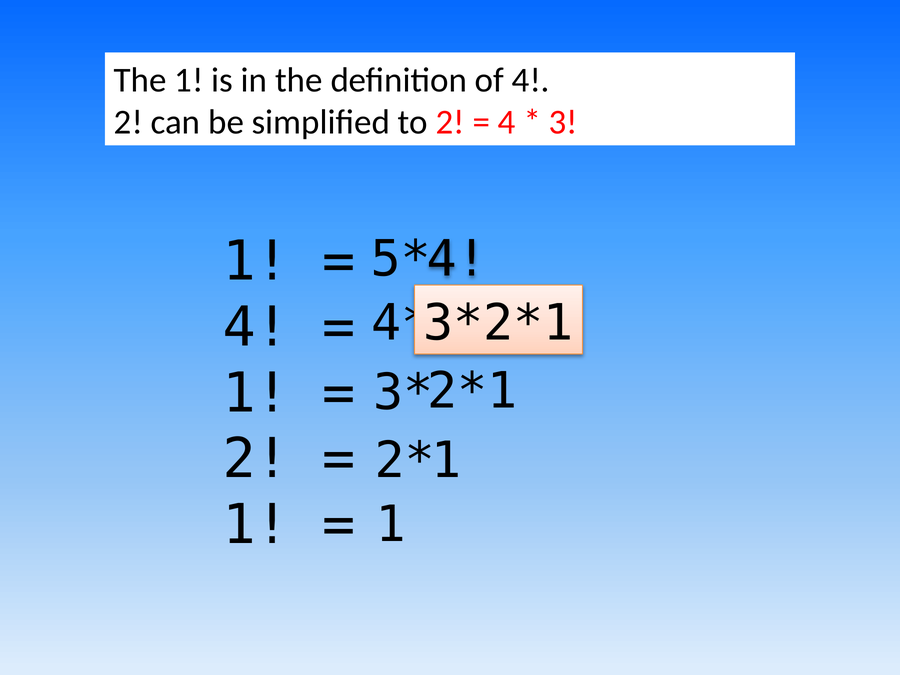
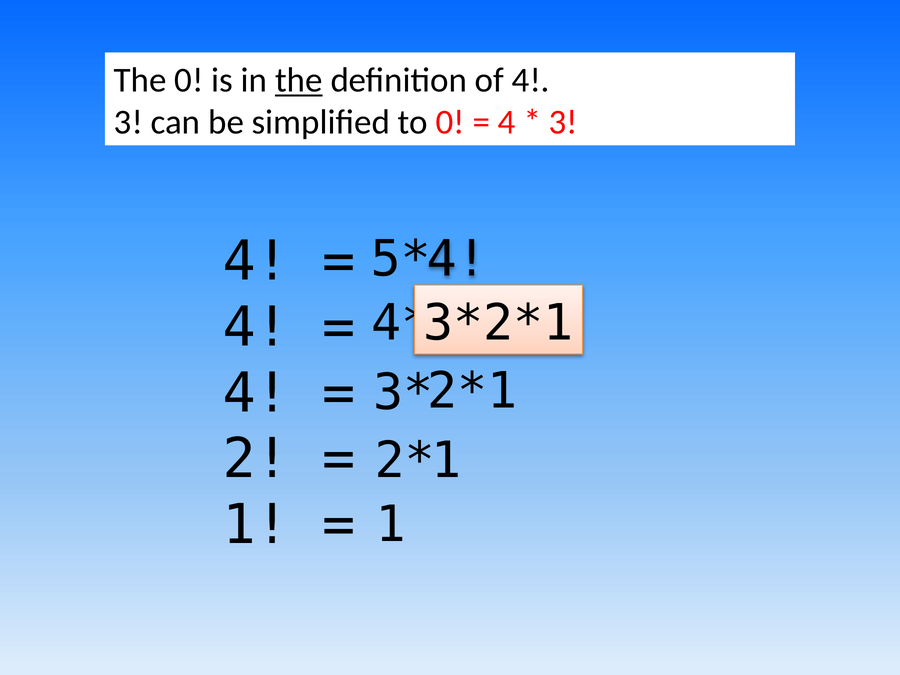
The 1: 1 -> 0
the at (299, 80) underline: none -> present
2 at (128, 122): 2 -> 3
to 2: 2 -> 0
1 at (256, 261): 1 -> 4
1 at (256, 393): 1 -> 4
